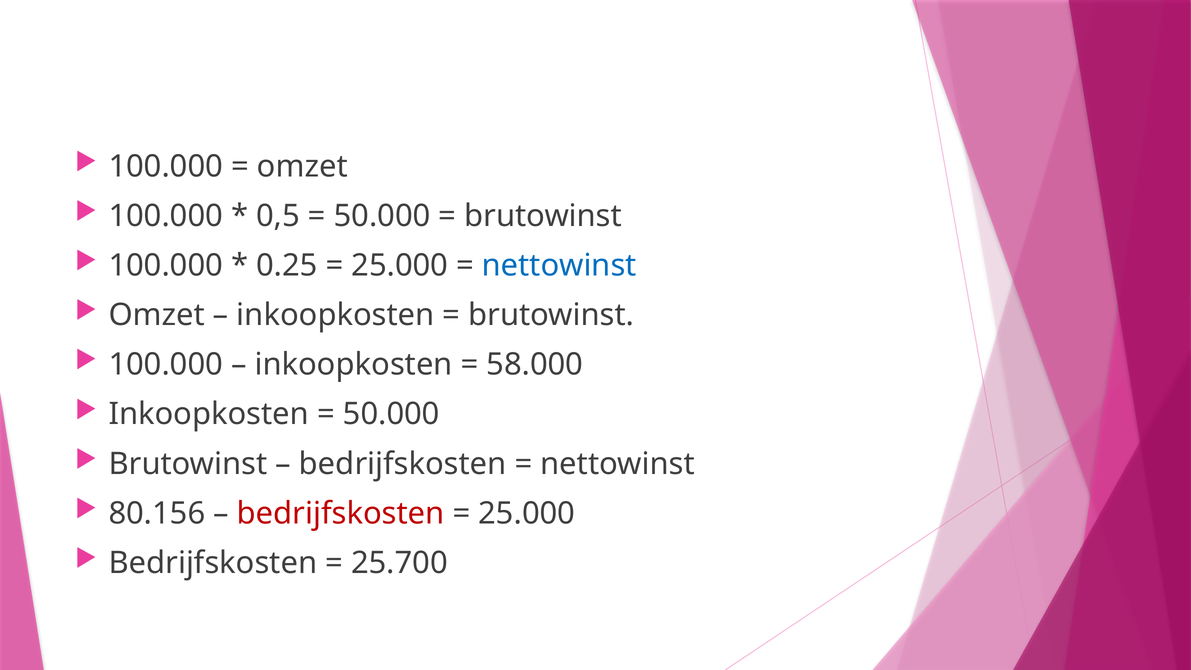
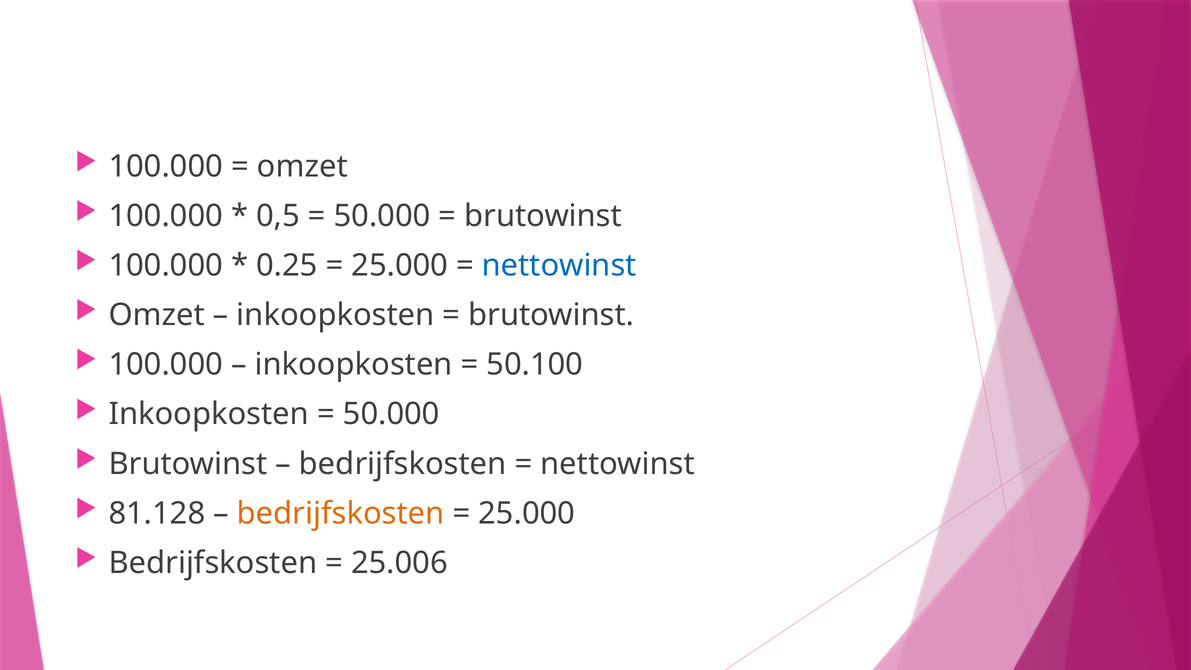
58.000: 58.000 -> 50.100
80.156: 80.156 -> 81.128
bedrijfskosten at (341, 513) colour: red -> orange
25.700: 25.700 -> 25.006
